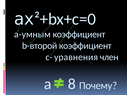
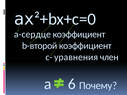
а-умным: а-умным -> а-сердце
8: 8 -> 6
